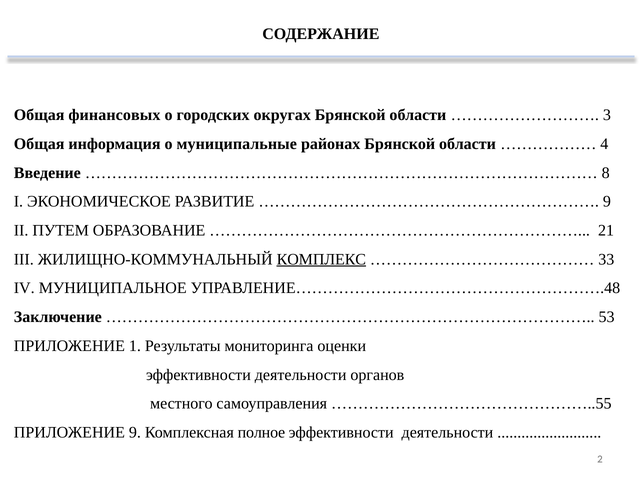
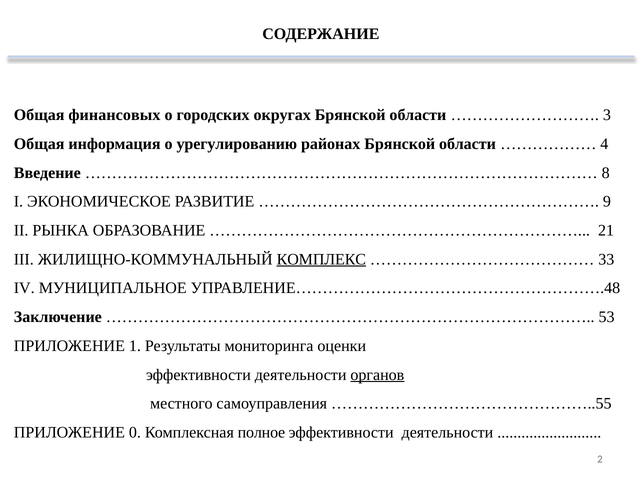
муниципальные: муниципальные -> урегулированию
ПУТЕМ: ПУТЕМ -> РЫНКА
органов underline: none -> present
ПРИЛОЖЕНИЕ 9: 9 -> 0
